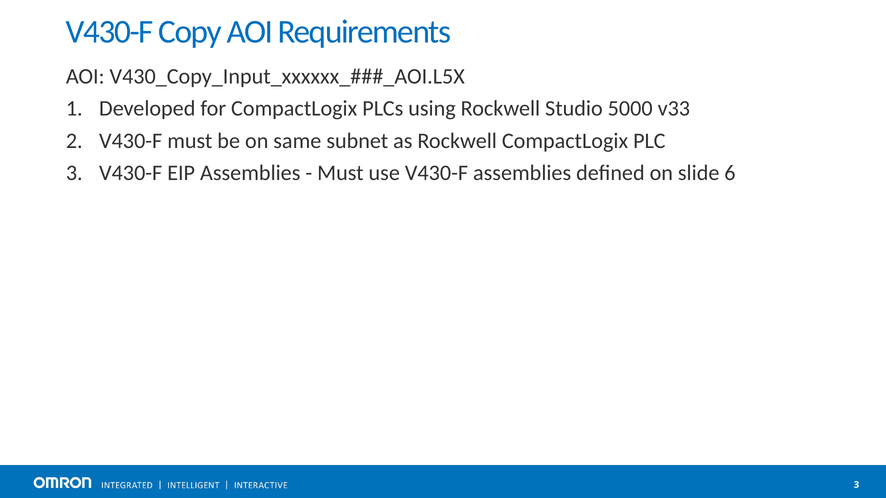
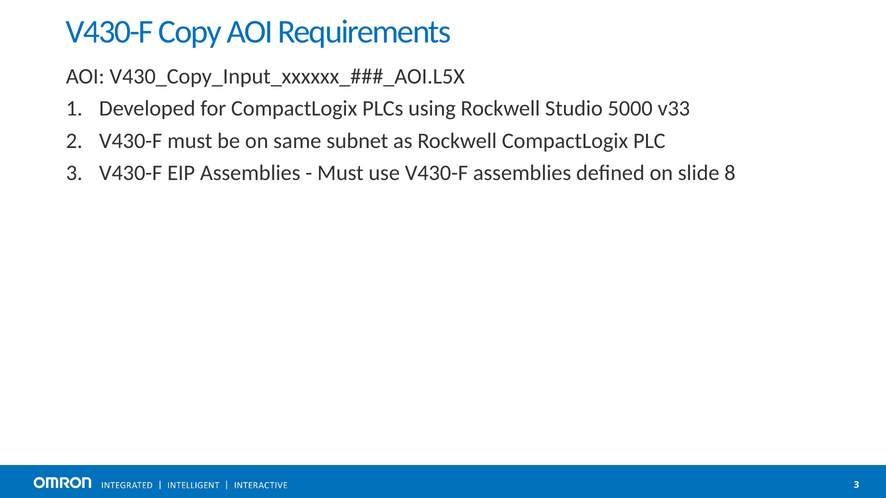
6: 6 -> 8
